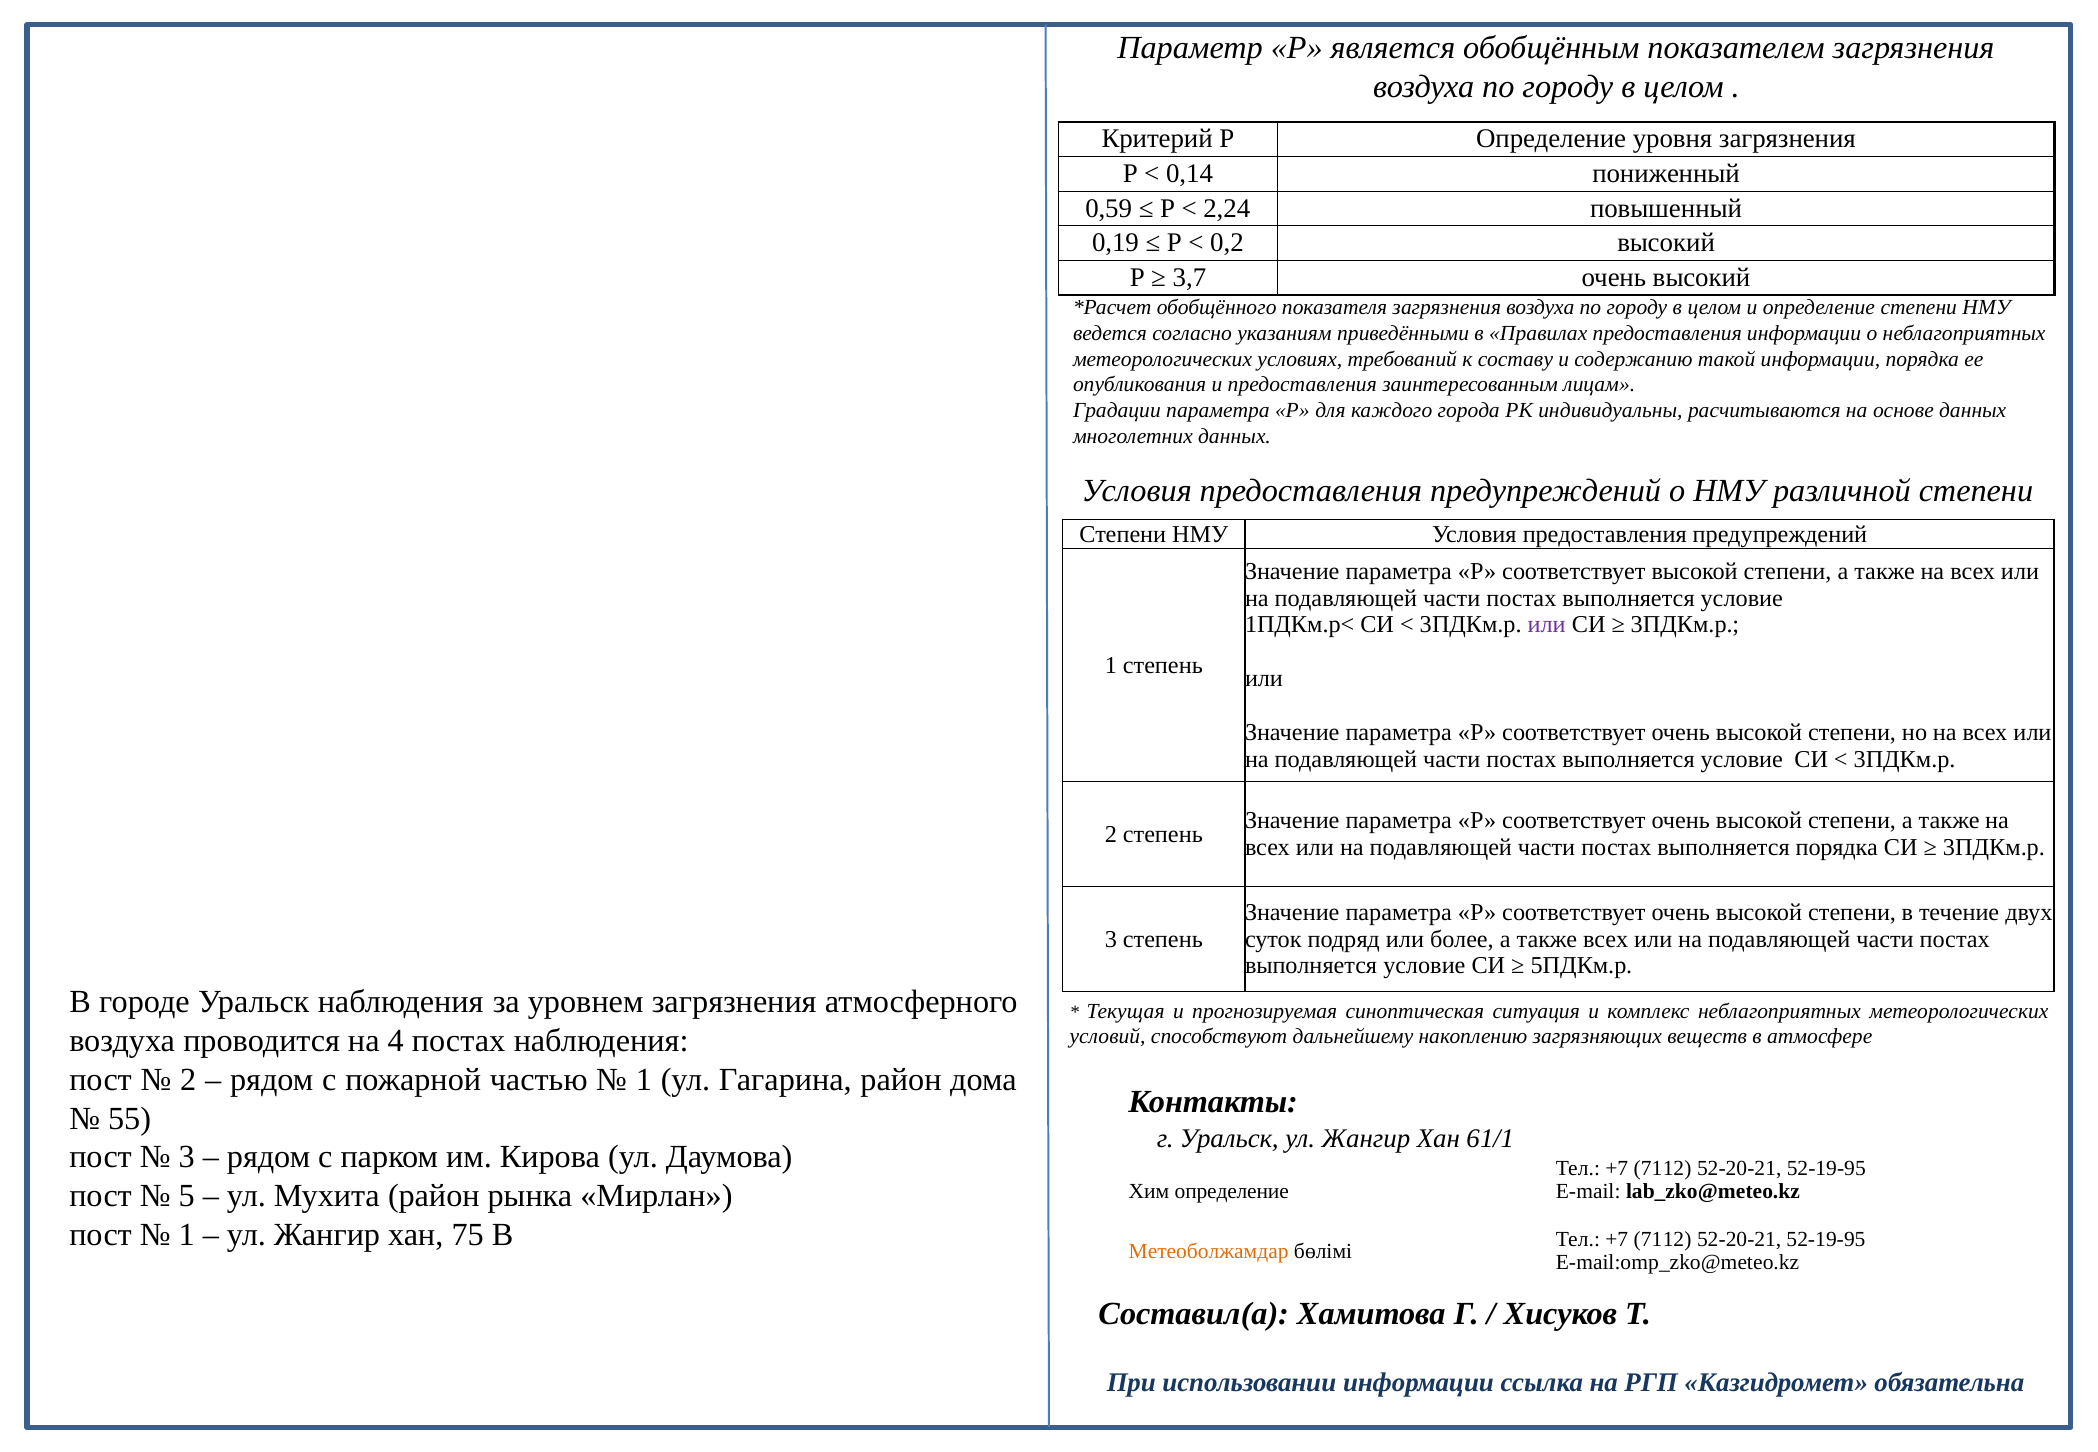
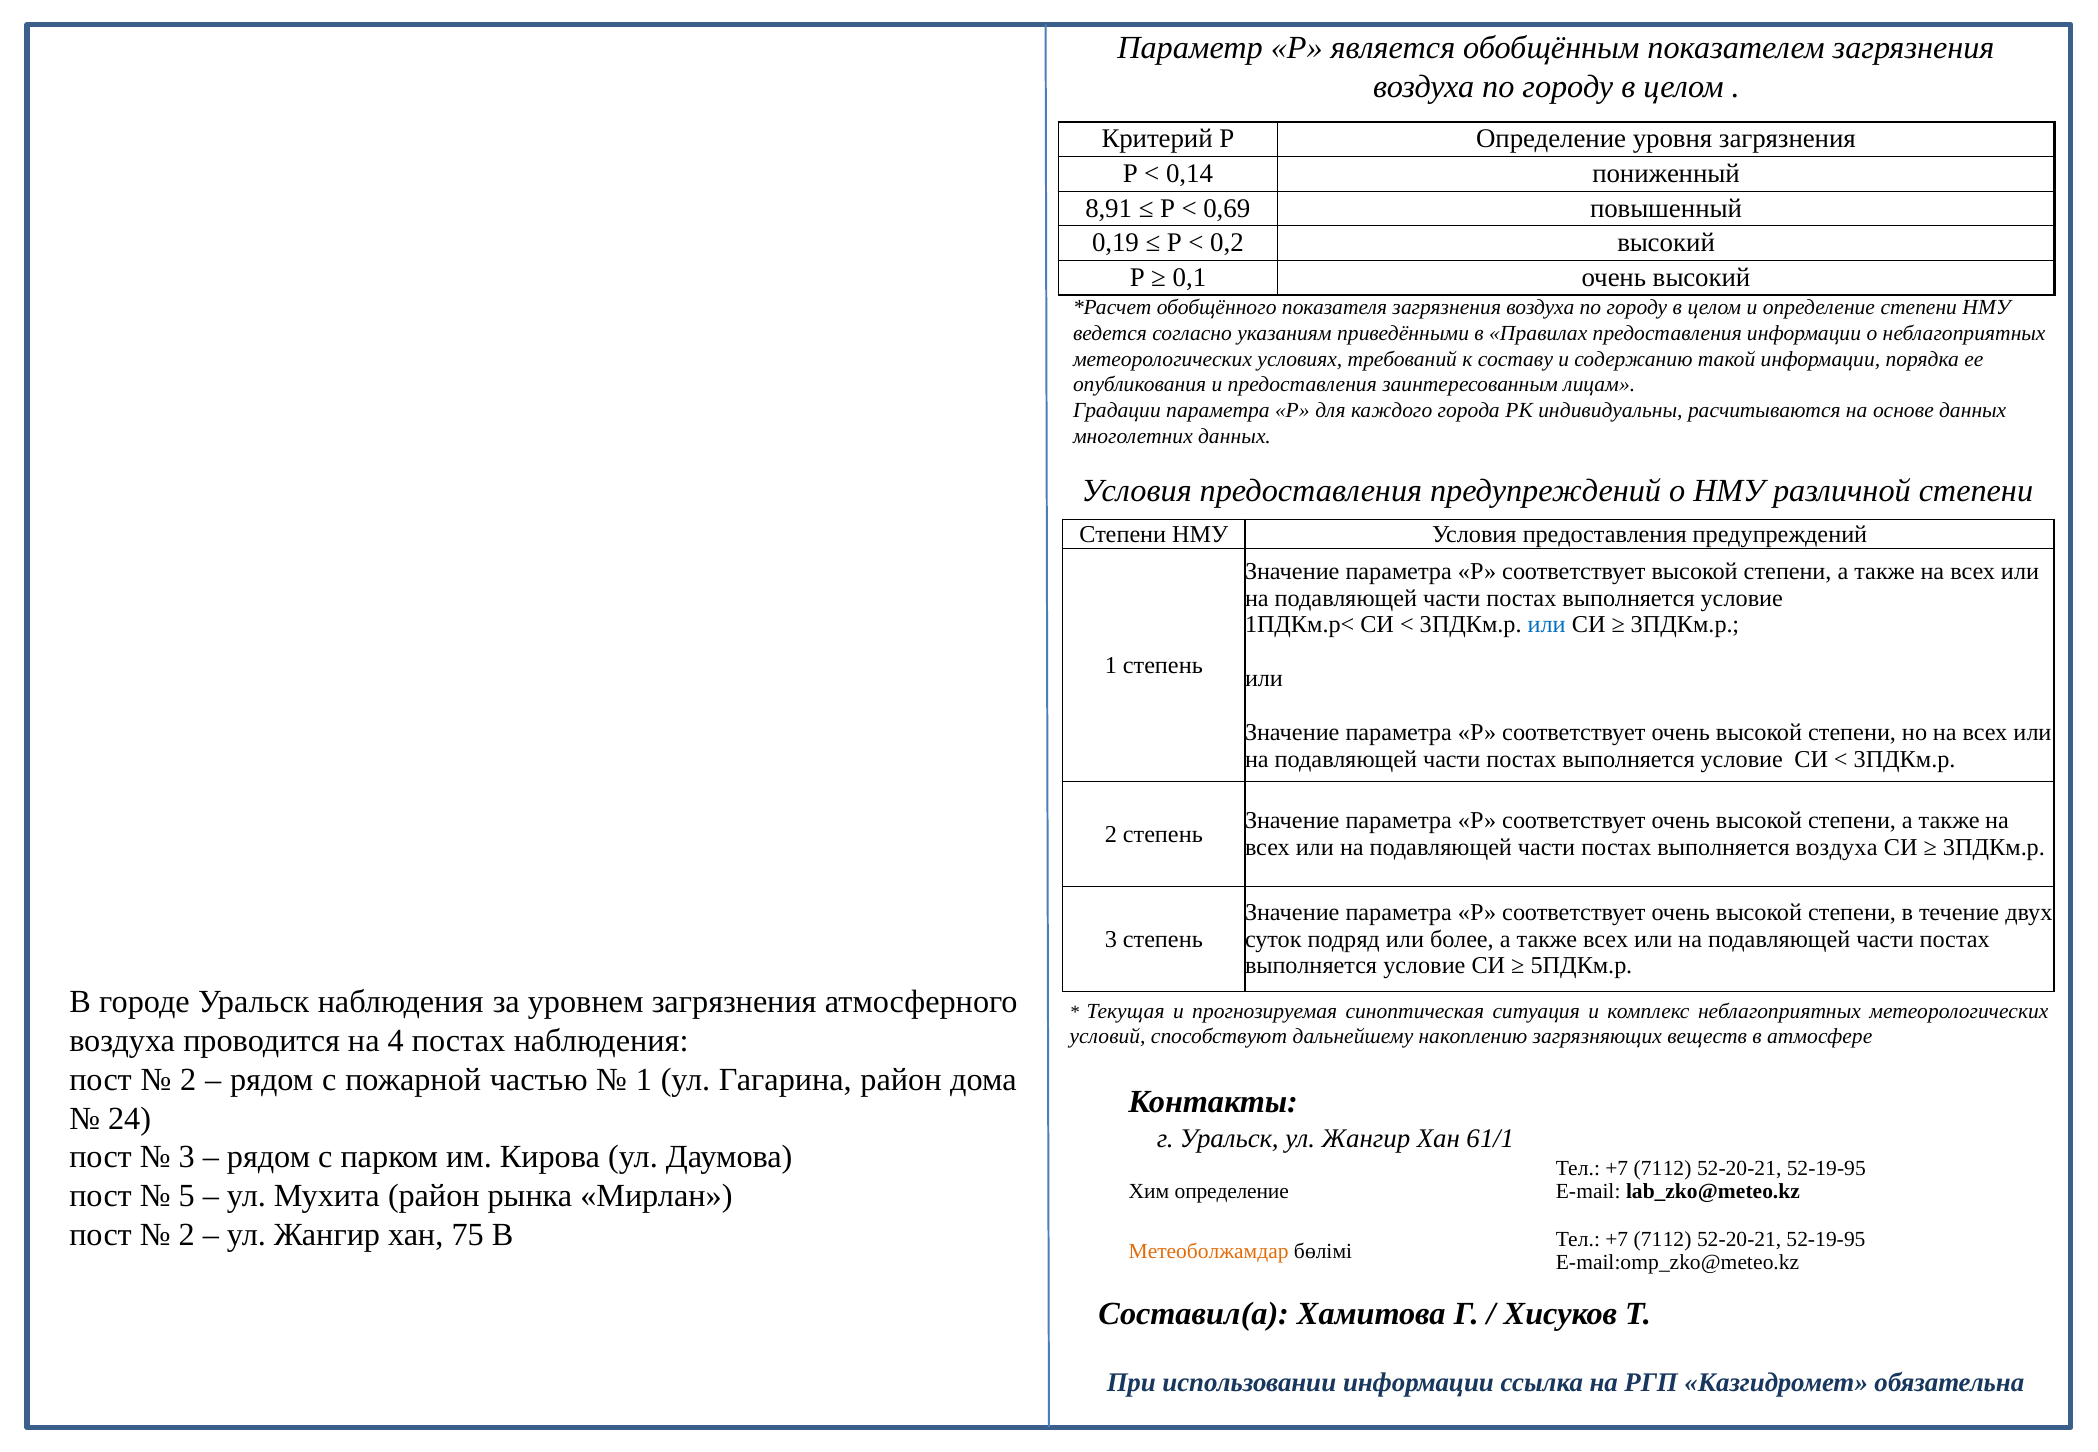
0,59: 0,59 -> 8,91
2,24: 2,24 -> 0,69
3,7: 3,7 -> 0,1
или at (1547, 625) colour: purple -> blue
выполняется порядка: порядка -> воздуха
55: 55 -> 24
1 at (187, 1235): 1 -> 2
